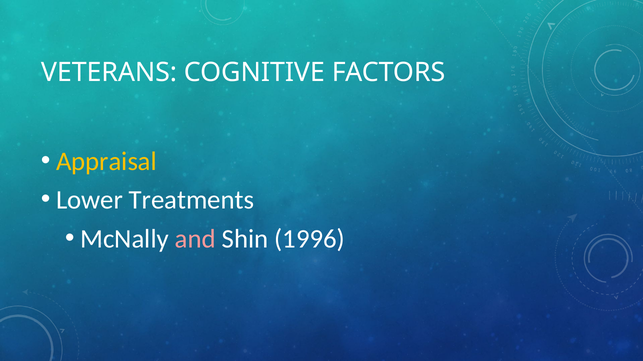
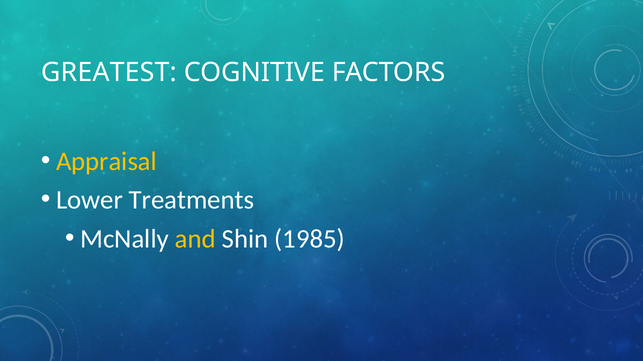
VETERANS: VETERANS -> GREATEST
and colour: pink -> yellow
1996: 1996 -> 1985
